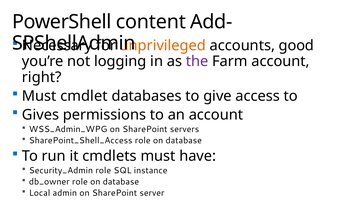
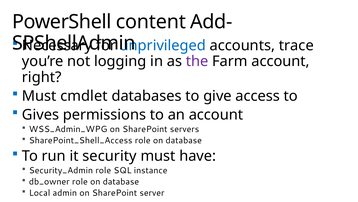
unprivileged colour: orange -> blue
good: good -> trace
cmdlets: cmdlets -> security
